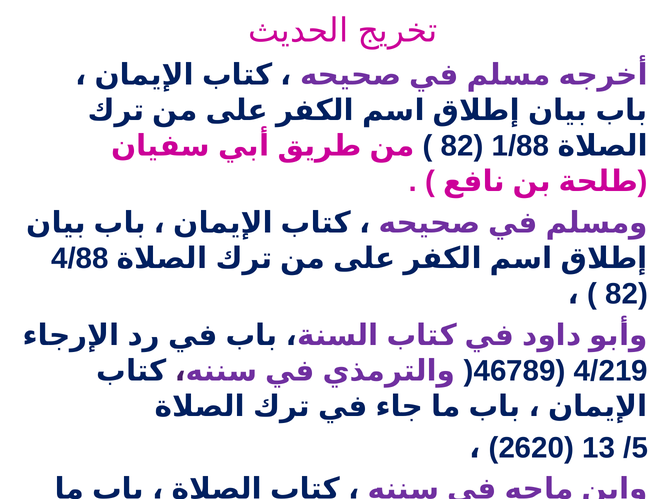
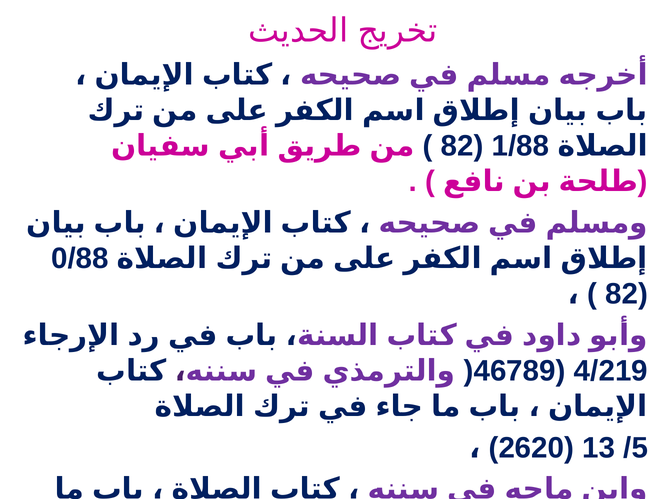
4/88: 4/88 -> 0/88
